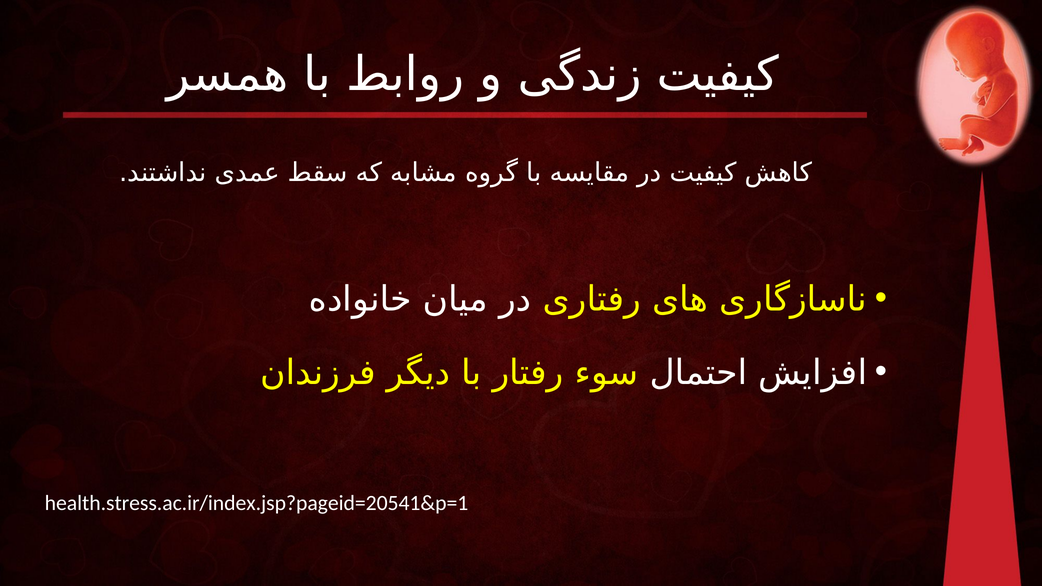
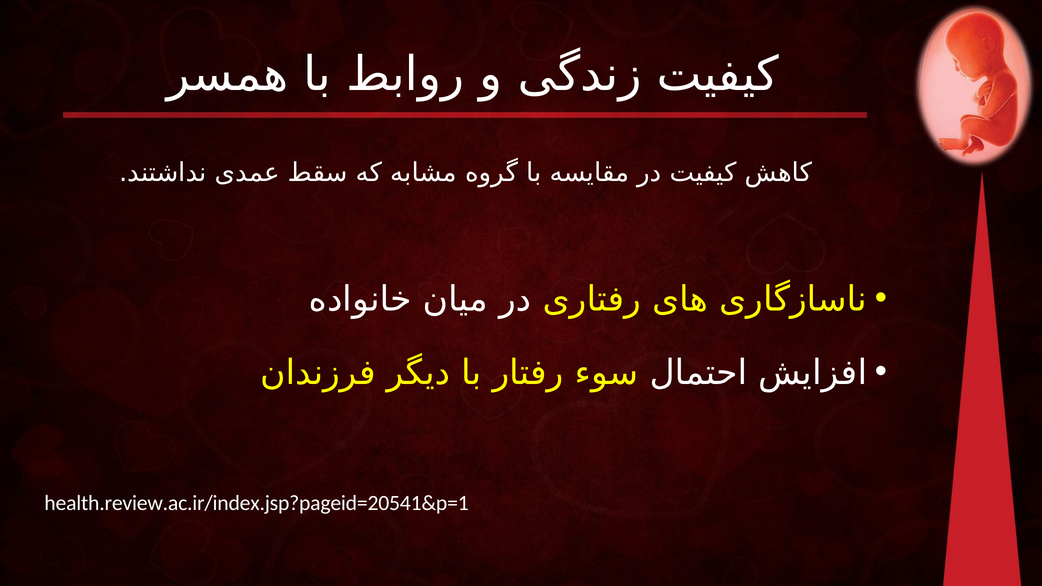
health.stress.ac.ir/index.jsp?pageid=20541&p=1: health.stress.ac.ir/index.jsp?pageid=20541&p=1 -> health.review.ac.ir/index.jsp?pageid=20541&p=1
